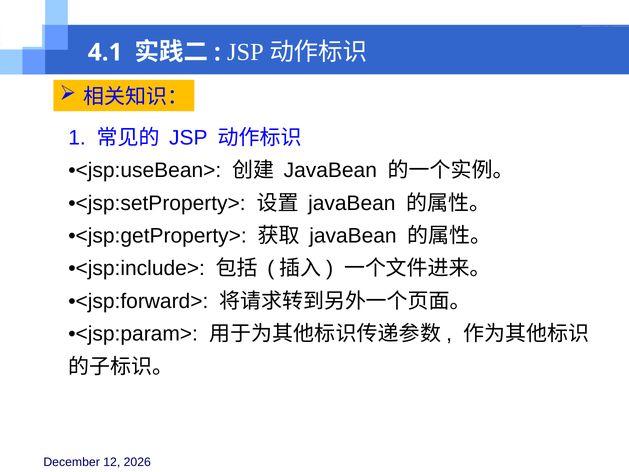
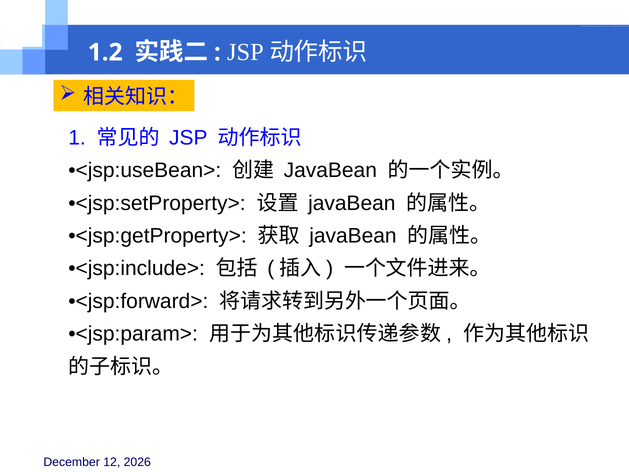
4.1: 4.1 -> 1.2
